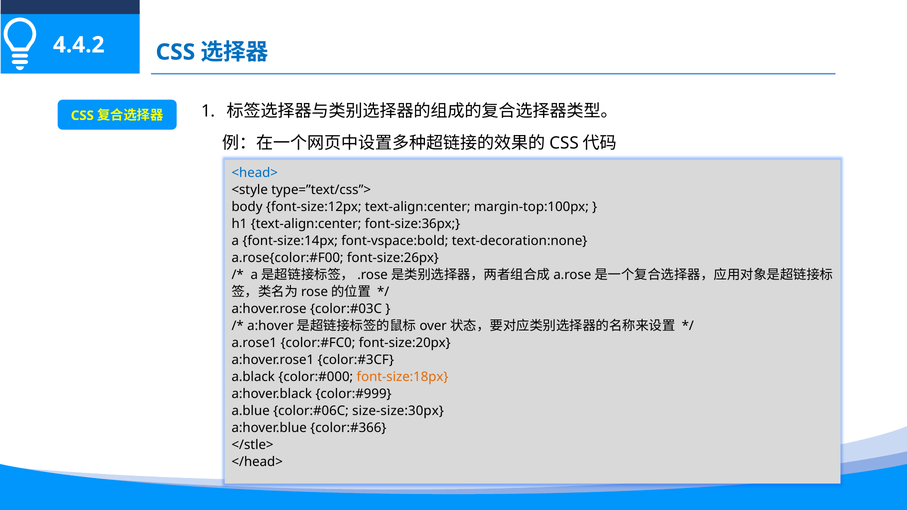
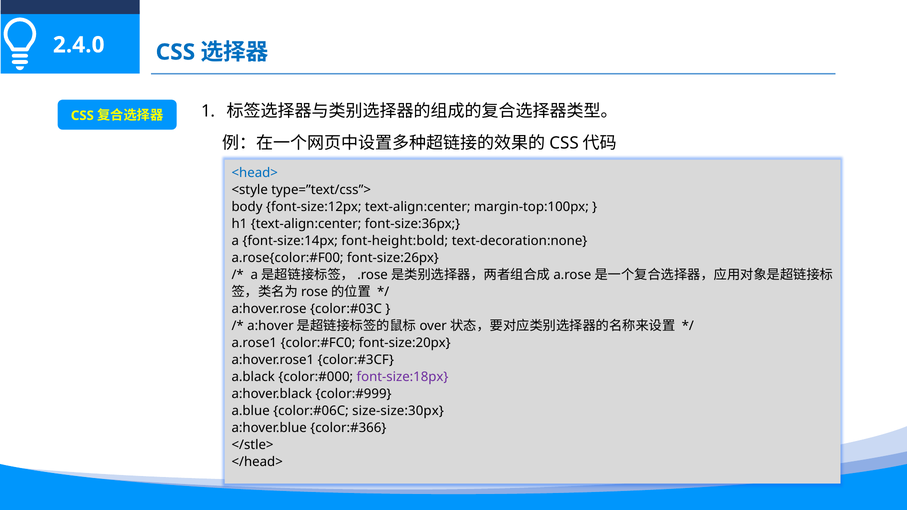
4.4.2: 4.4.2 -> 2.4.0
font-vspace:bold: font-vspace:bold -> font-height:bold
font-size:18px colour: orange -> purple
